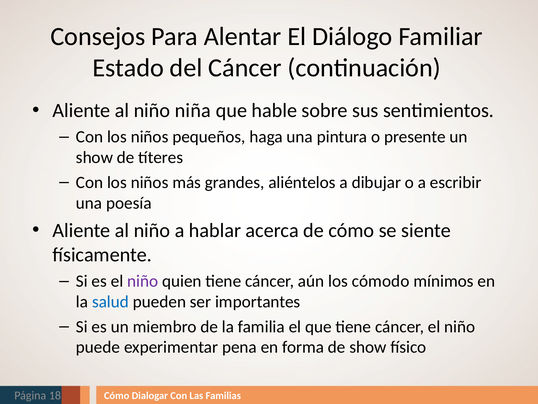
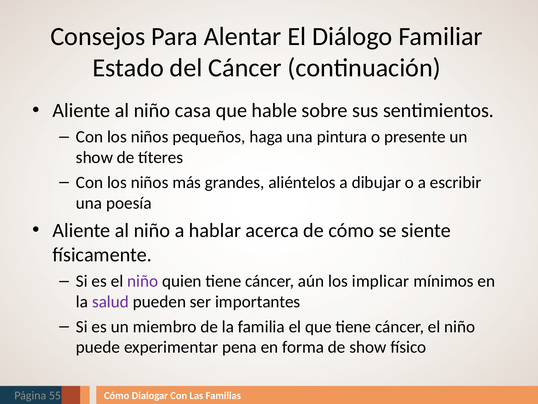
niña: niña -> casa
cómodo: cómodo -> implicar
salud colour: blue -> purple
18: 18 -> 55
